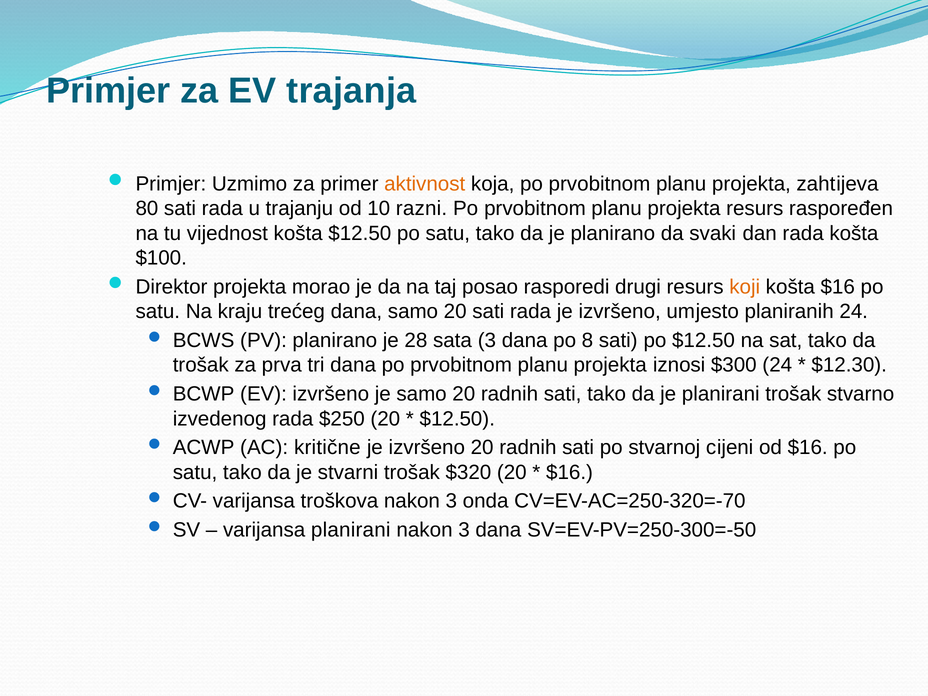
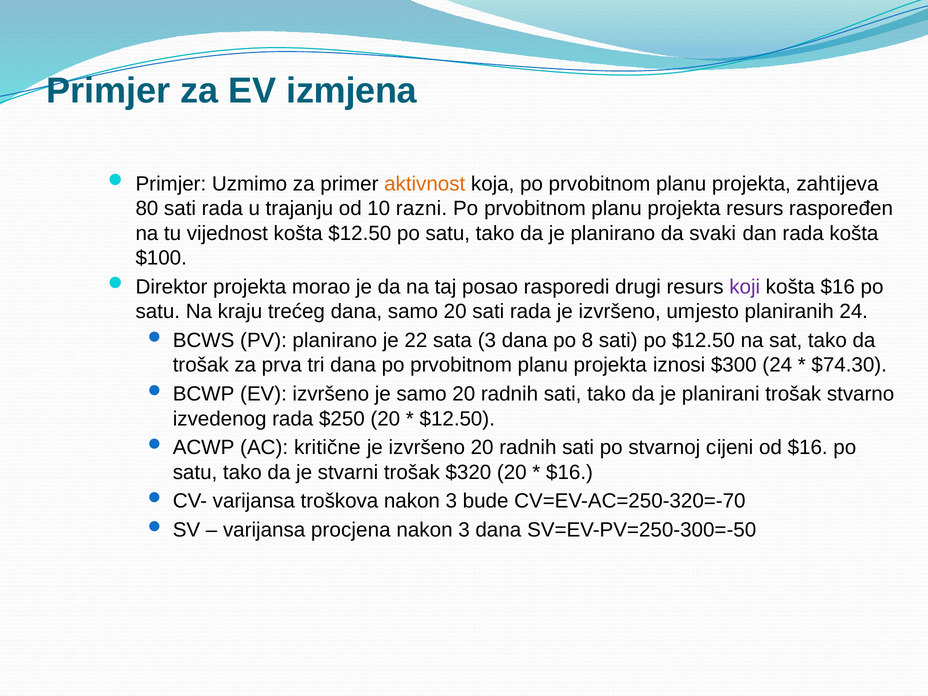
trajanja: trajanja -> izmjena
koji colour: orange -> purple
28: 28 -> 22
$12.30: $12.30 -> $74.30
onda: onda -> bude
varijansa planirani: planirani -> procjena
